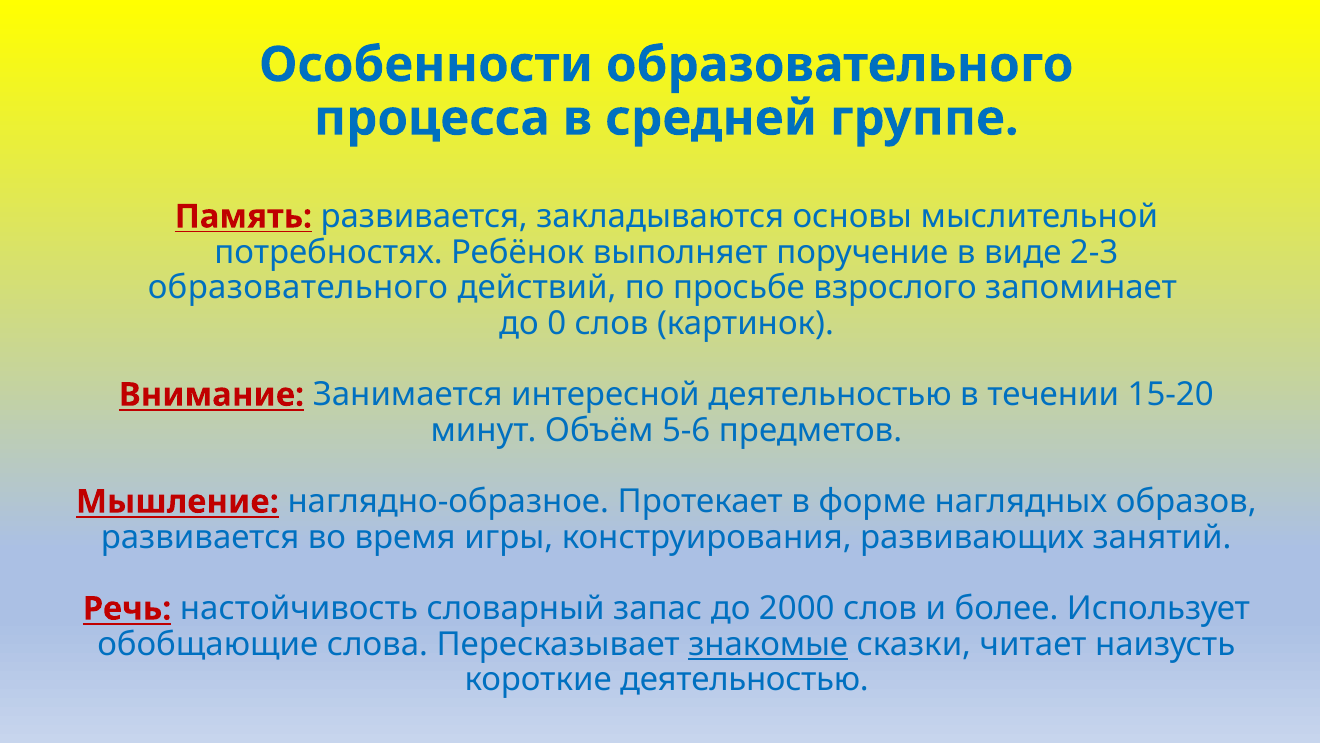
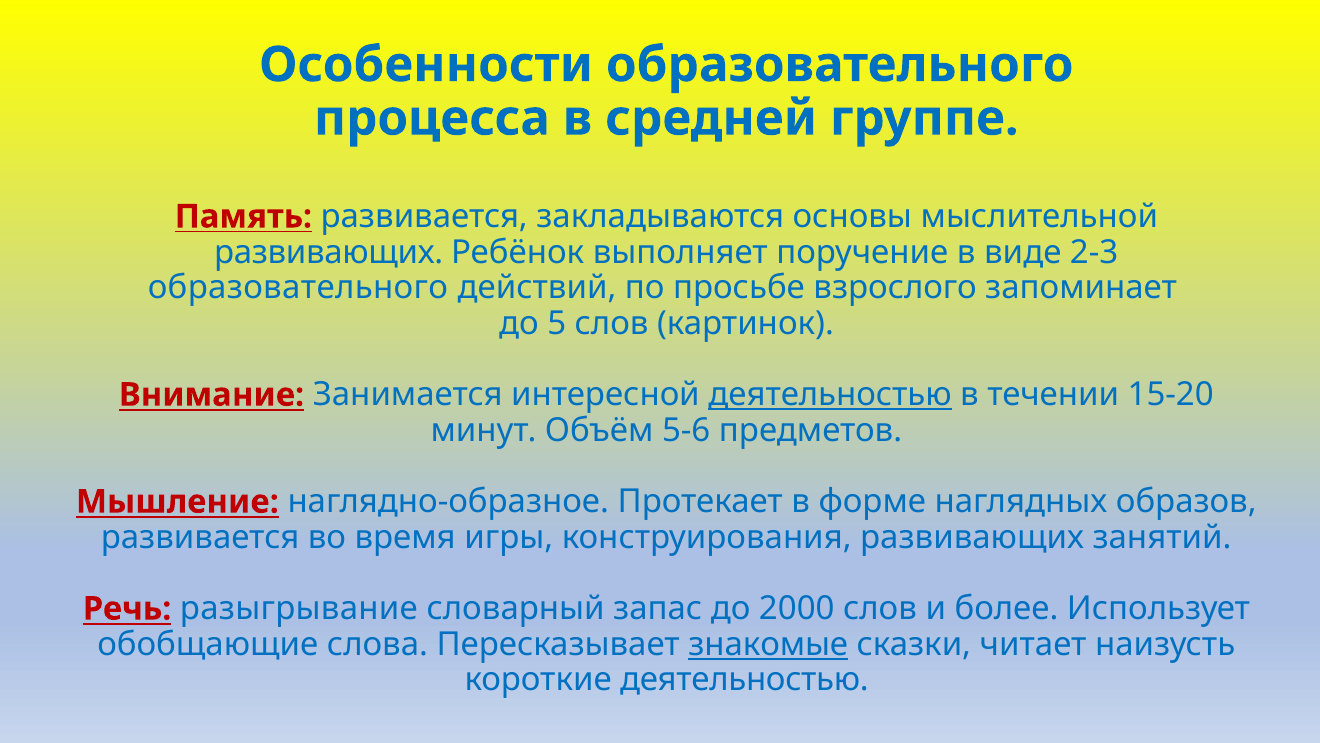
потребностях at (329, 252): потребностях -> развивающих
0: 0 -> 5
деятельностью at (830, 395) underline: none -> present
настойчивость: настойчивость -> разыгрывание
